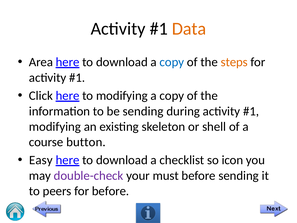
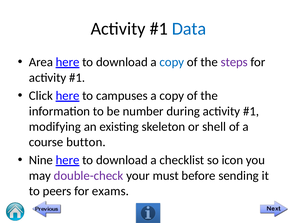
Data colour: orange -> blue
steps colour: orange -> purple
to modifying: modifying -> campuses
be sending: sending -> number
Easy: Easy -> Nine
for before: before -> exams
